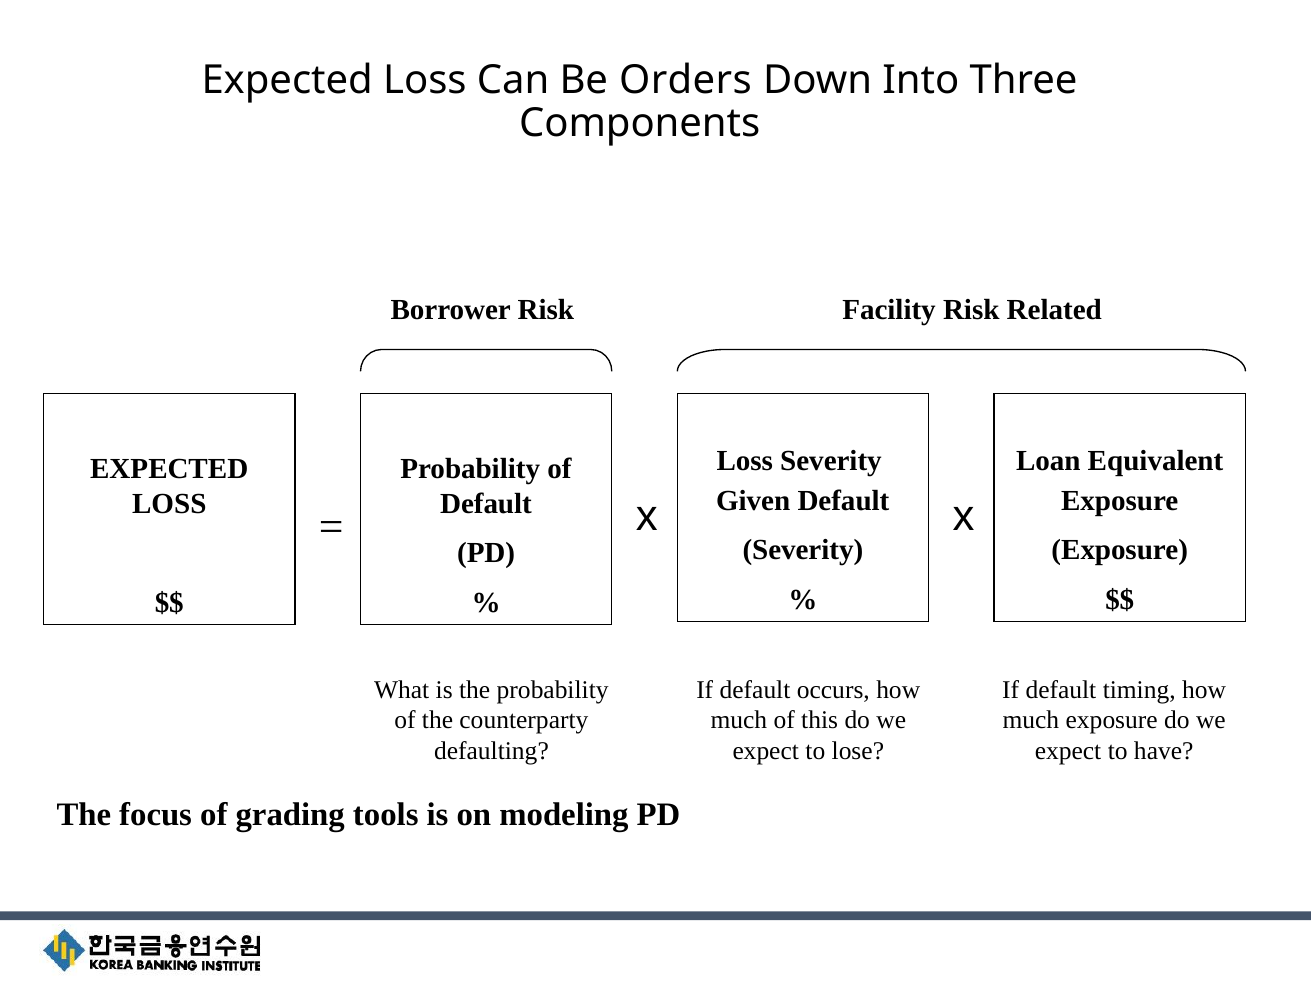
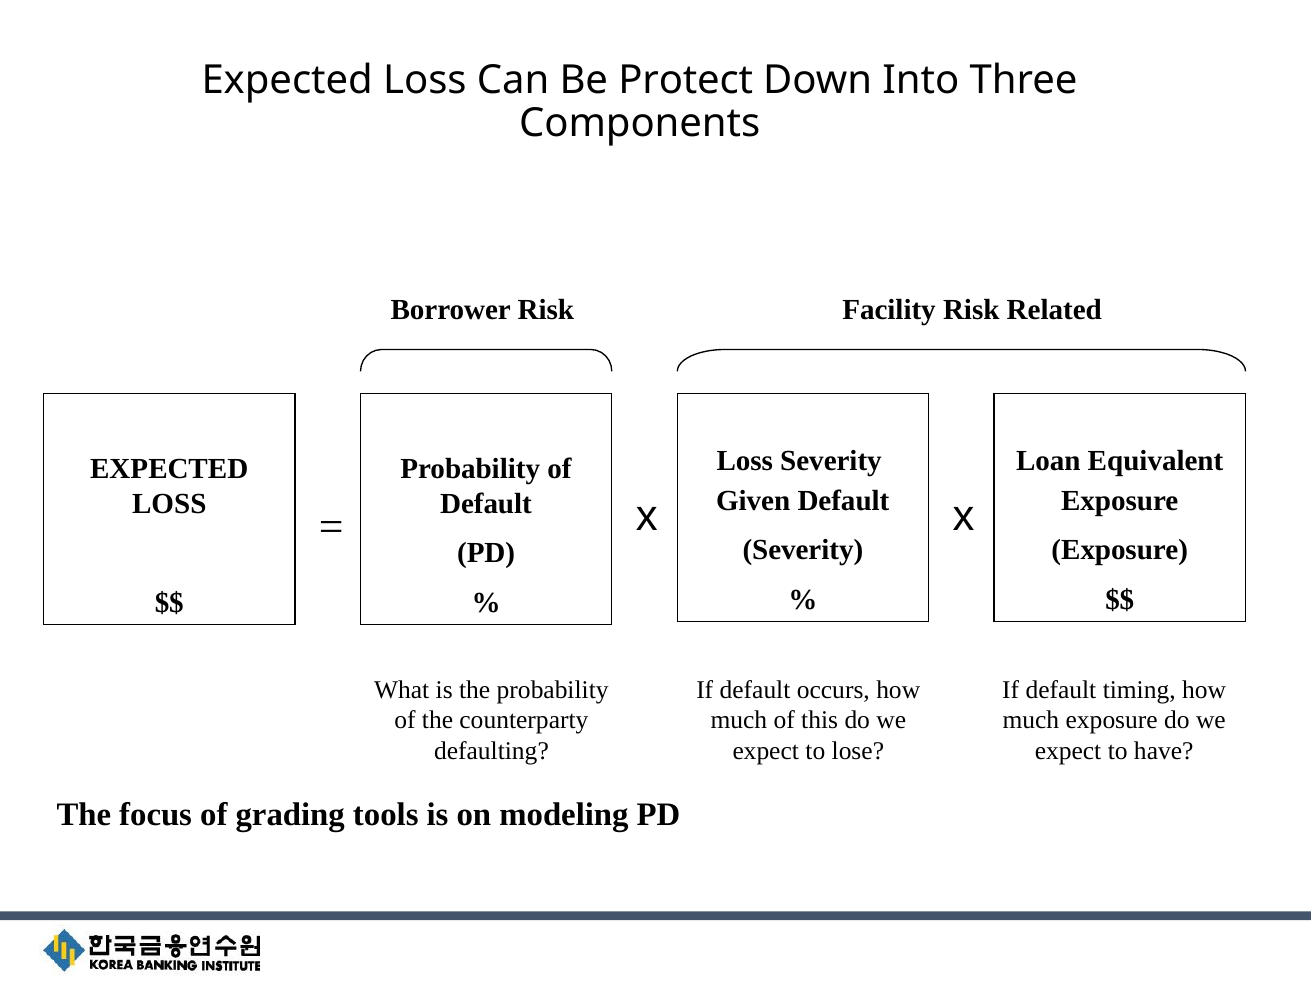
Orders: Orders -> Protect
